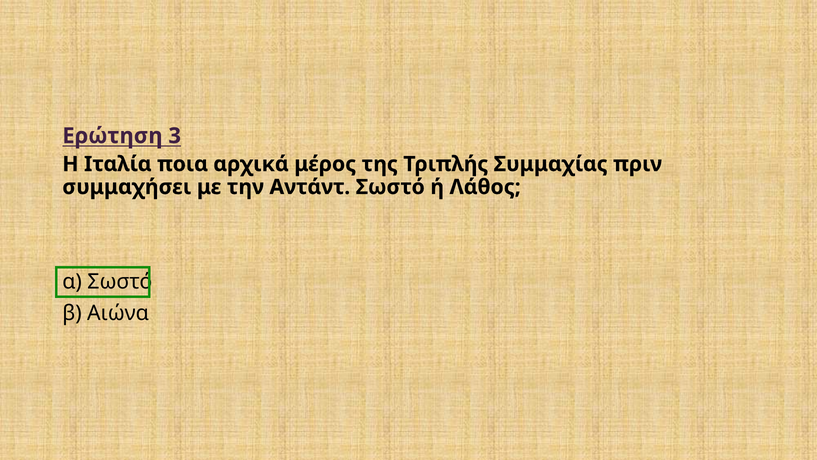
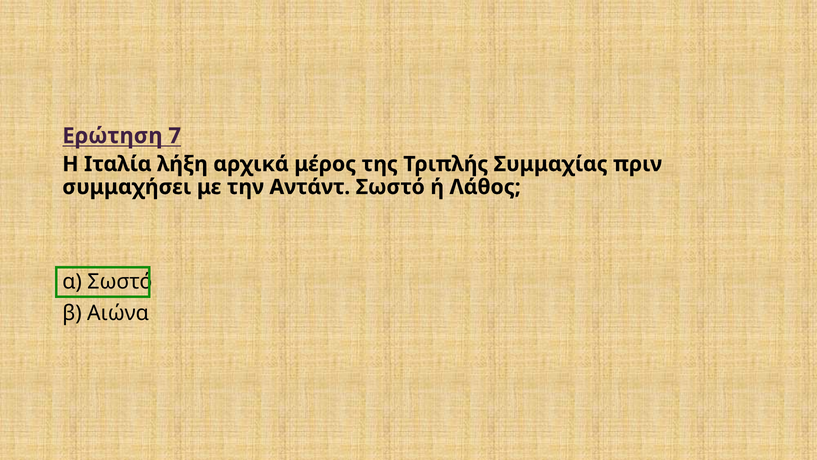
3: 3 -> 7
ποια: ποια -> λήξη
